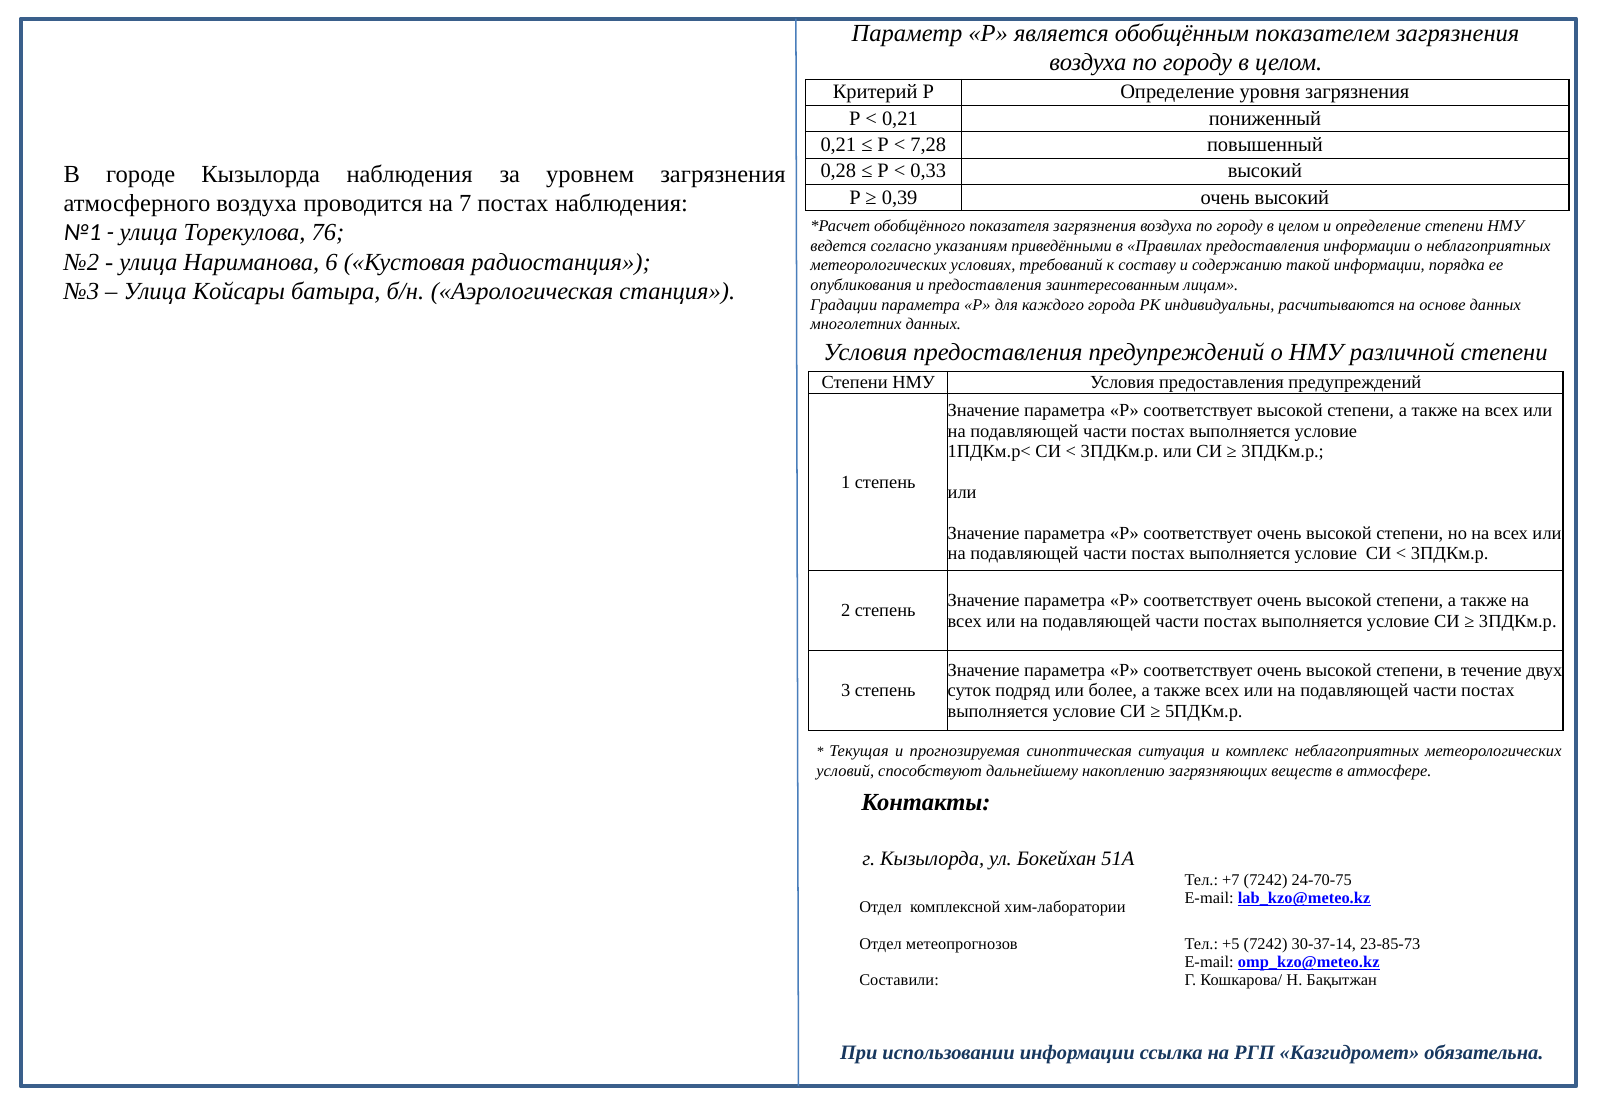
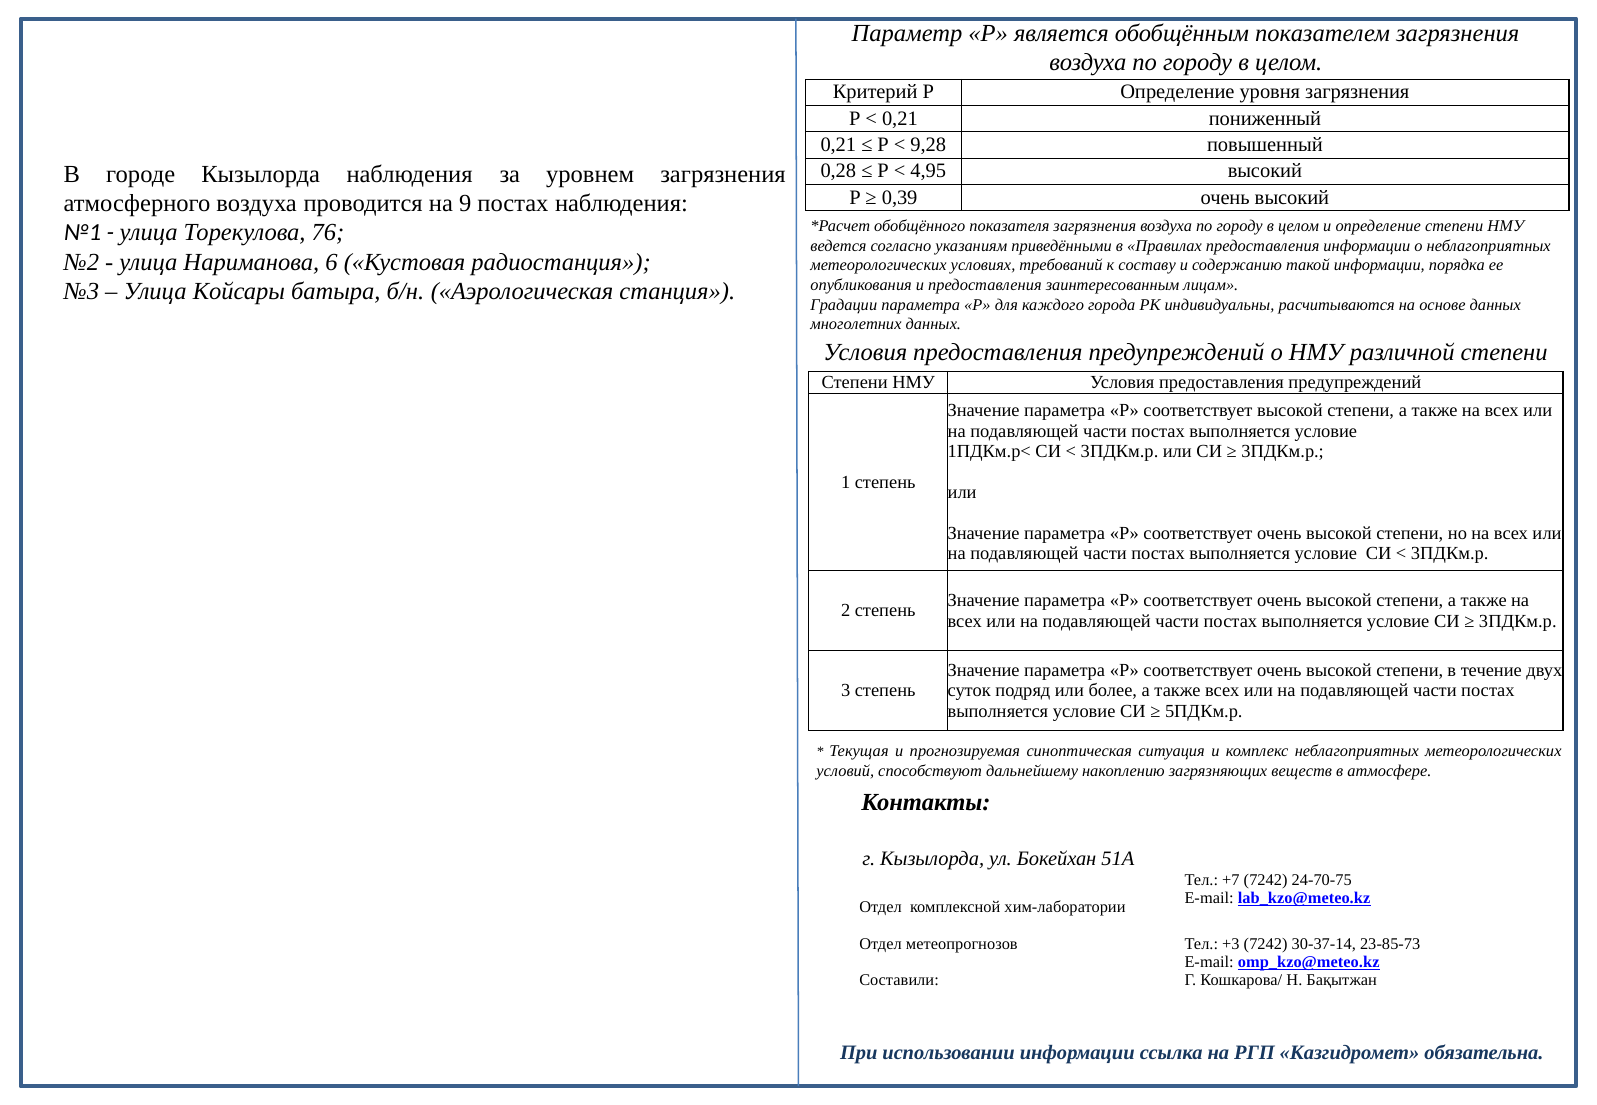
7,28: 7,28 -> 9,28
0,33: 0,33 -> 4,95
7: 7 -> 9
+5: +5 -> +3
